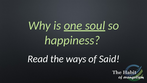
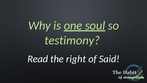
happiness: happiness -> testimony
ways: ways -> right
